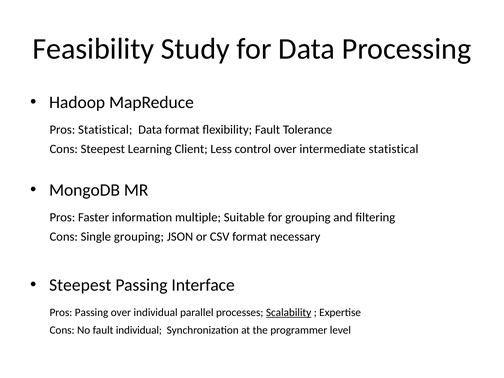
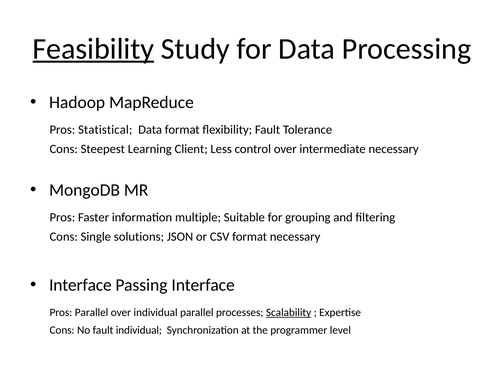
Feasibility underline: none -> present
intermediate statistical: statistical -> necessary
Single grouping: grouping -> solutions
Steepest at (80, 285): Steepest -> Interface
Pros Passing: Passing -> Parallel
